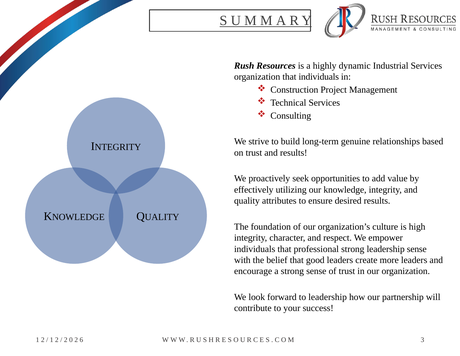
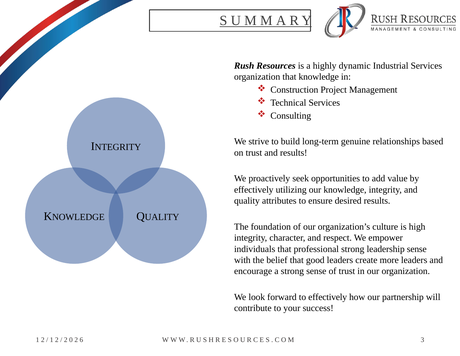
that individuals: individuals -> knowledge
to leadership: leadership -> effectively
